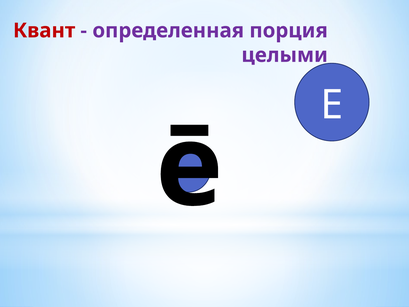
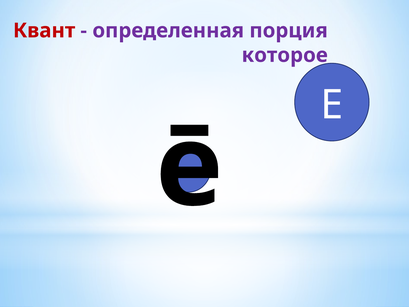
целыми: целыми -> которое
